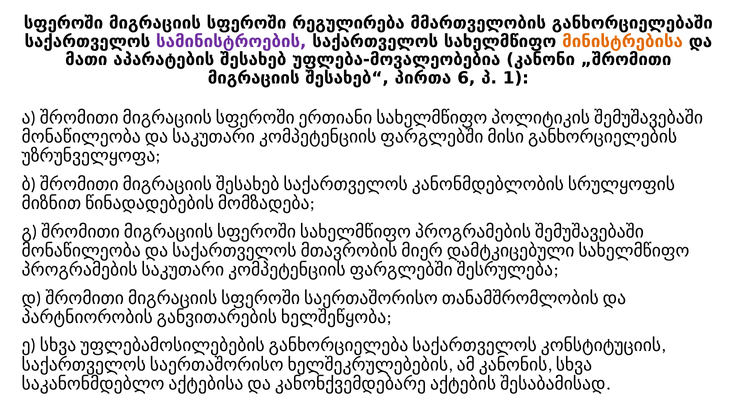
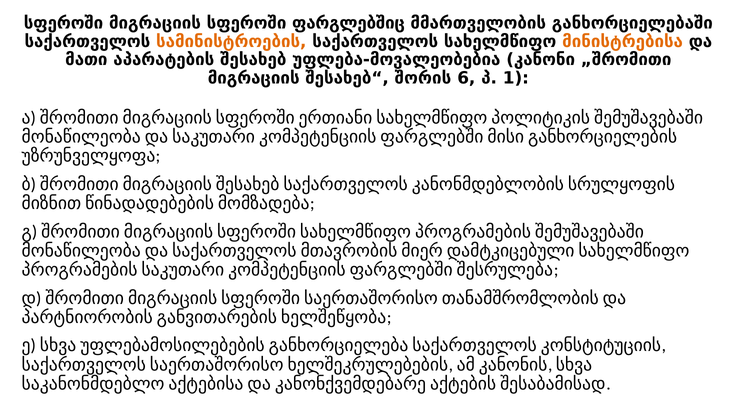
რეგულირება: რეგულირება -> ფარგლებშიც
სამინისტროების colour: purple -> orange
პირთა: პირთა -> შორის
